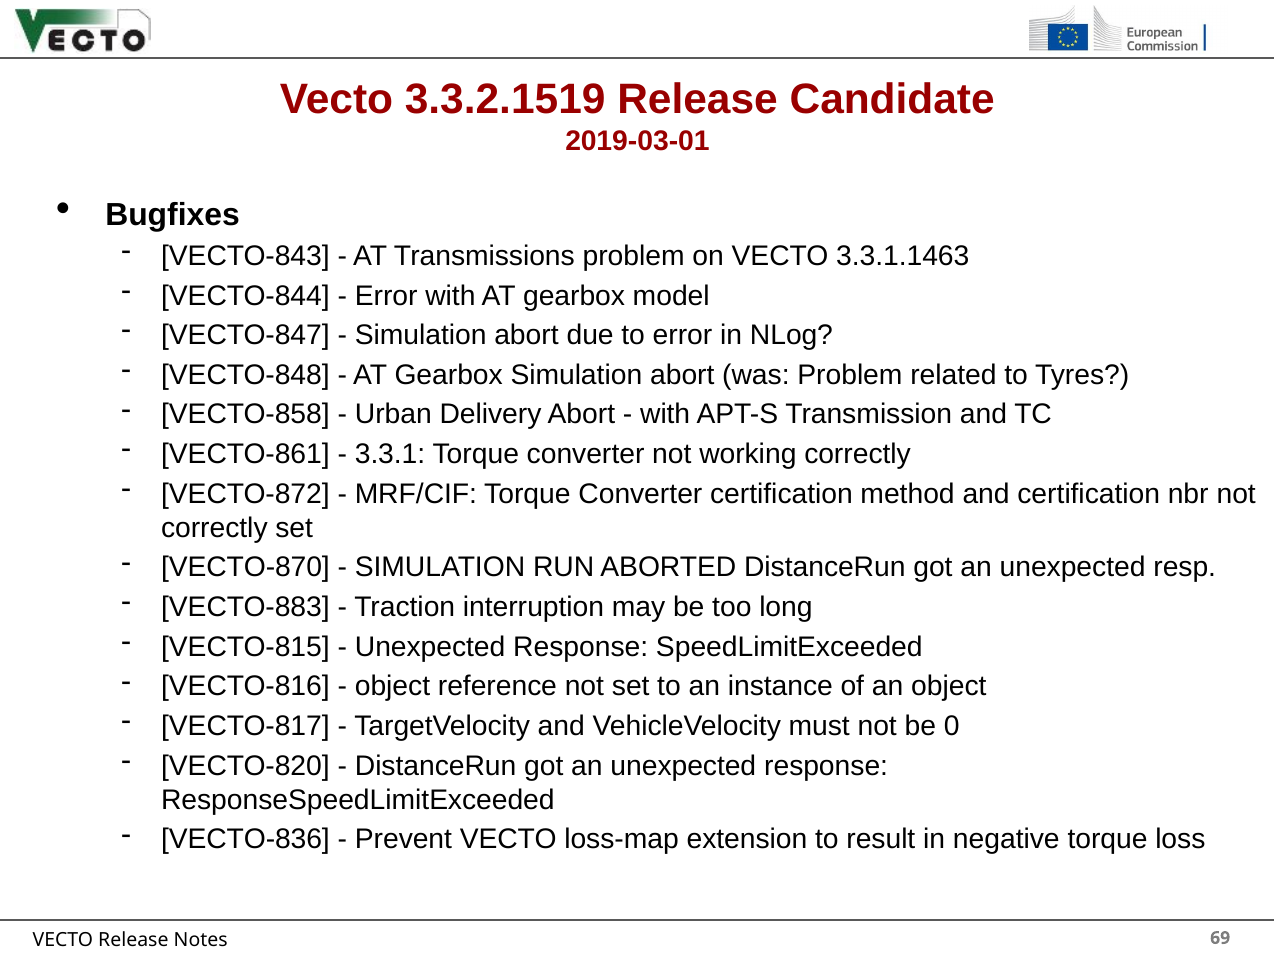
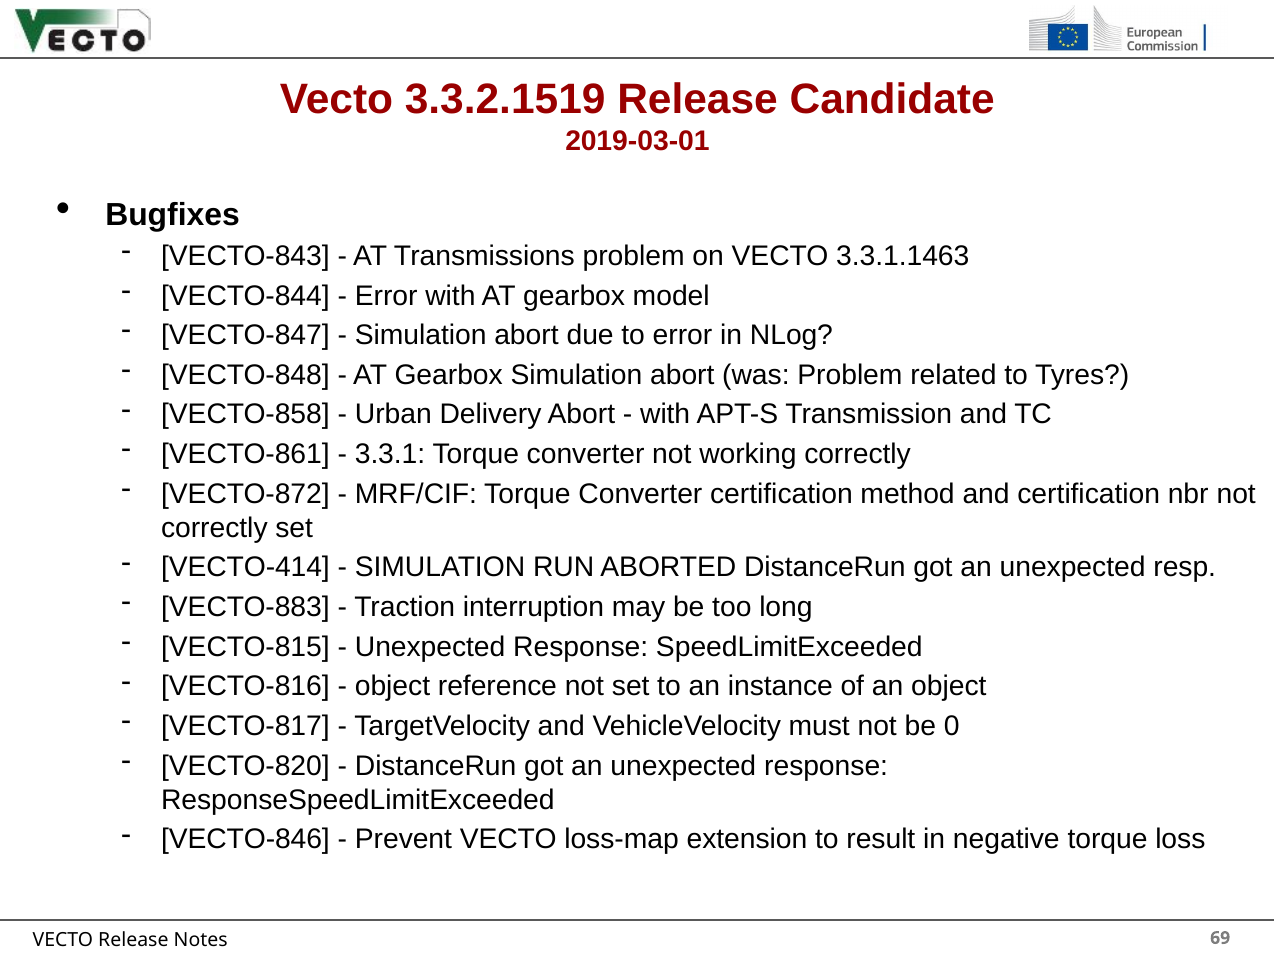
VECTO-870: VECTO-870 -> VECTO-414
VECTO-836: VECTO-836 -> VECTO-846
